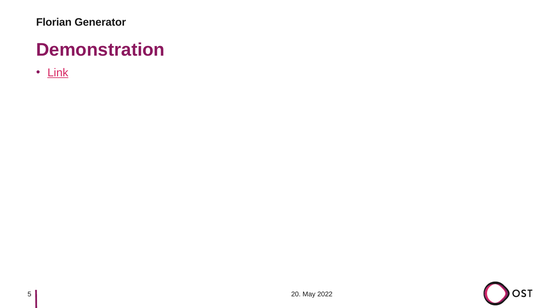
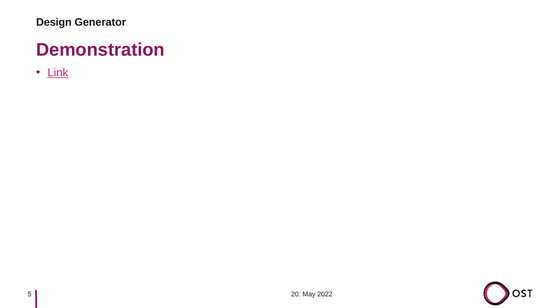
Florian: Florian -> Design
